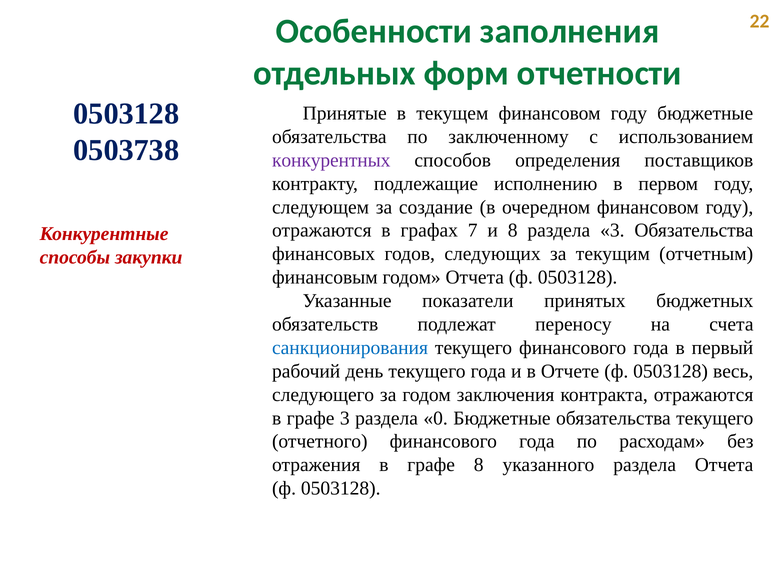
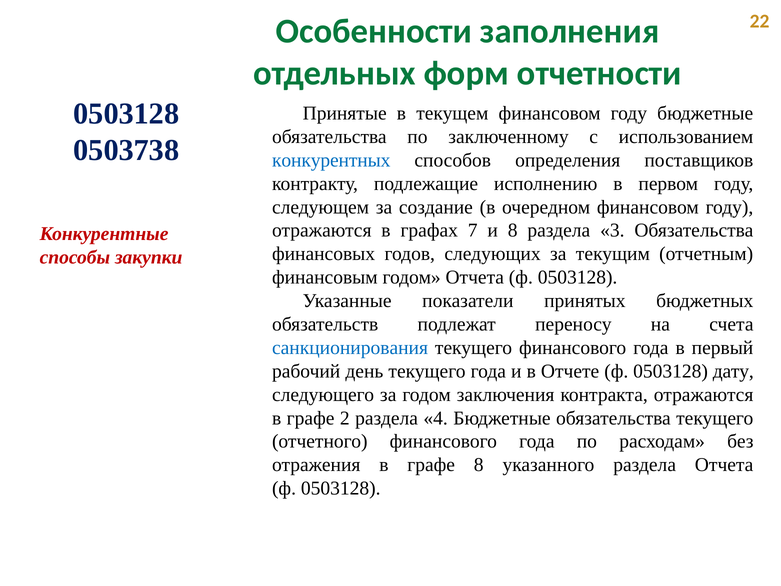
конкурентных colour: purple -> blue
весь: весь -> дату
графе 3: 3 -> 2
0: 0 -> 4
